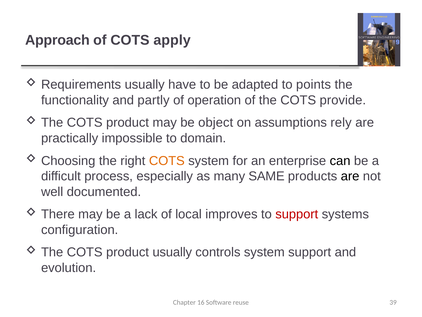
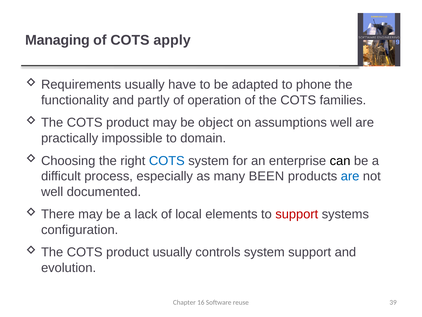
Approach: Approach -> Managing
points: points -> phone
provide: provide -> families
assumptions rely: rely -> well
COTS at (167, 161) colour: orange -> blue
SAME: SAME -> BEEN
are at (350, 176) colour: black -> blue
improves: improves -> elements
